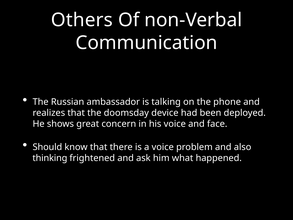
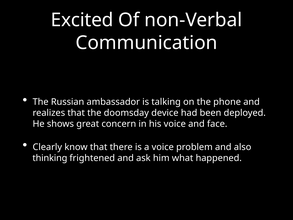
Others: Others -> Excited
Should: Should -> Clearly
